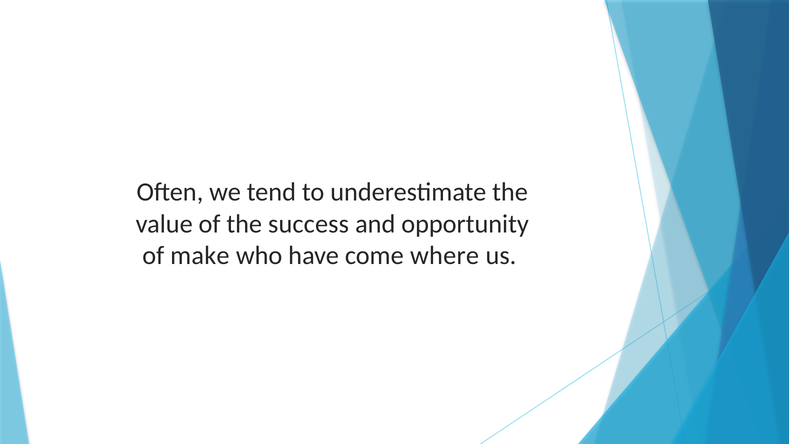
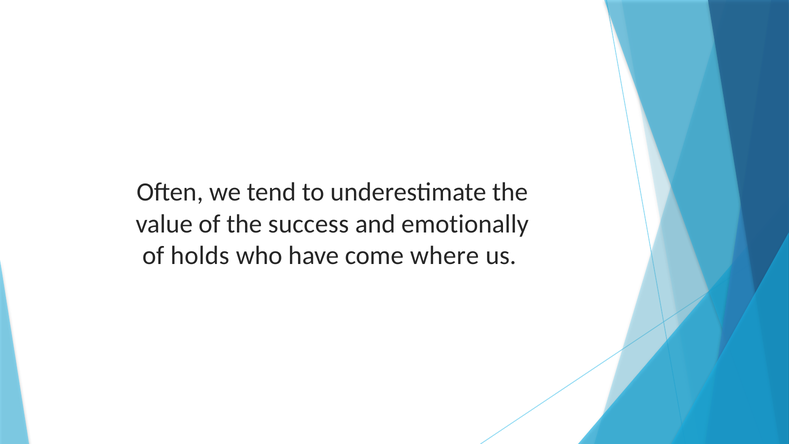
opportunity: opportunity -> emotionally
make: make -> holds
